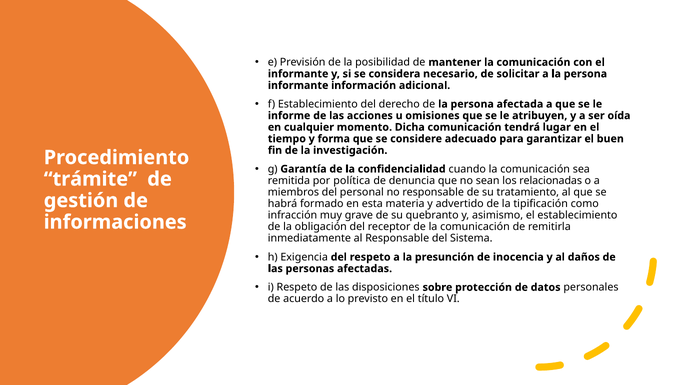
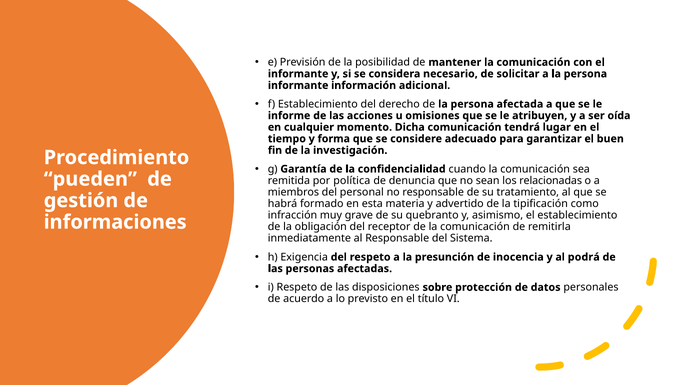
trámite: trámite -> pueden
daños: daños -> podrá
